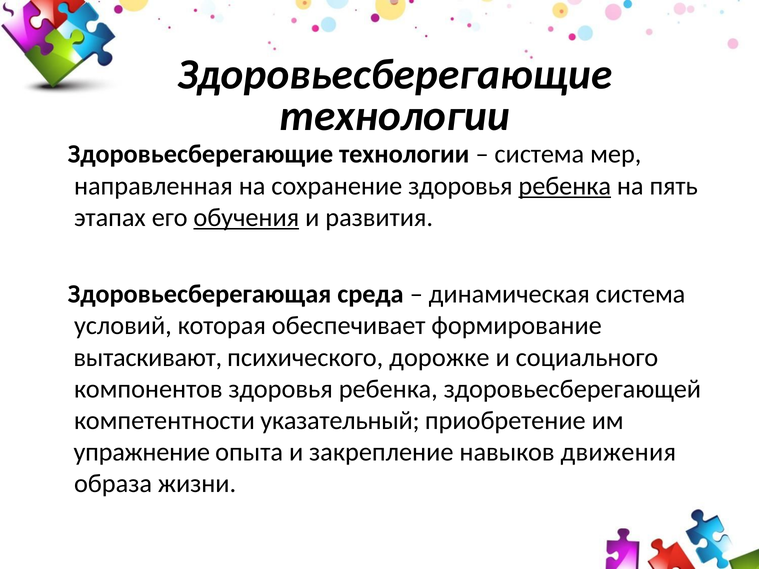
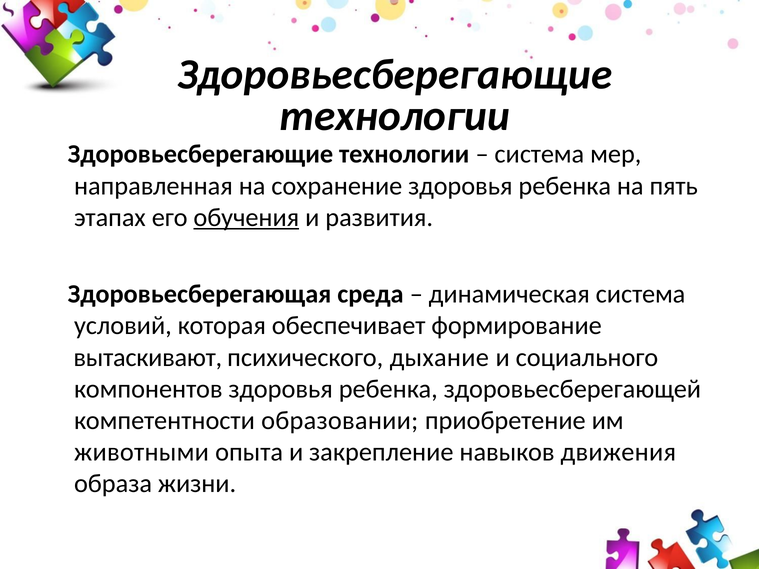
ребенка at (565, 186) underline: present -> none
дорожке: дорожке -> дыхание
указательный: указательный -> образовании
упражнение: упражнение -> животными
